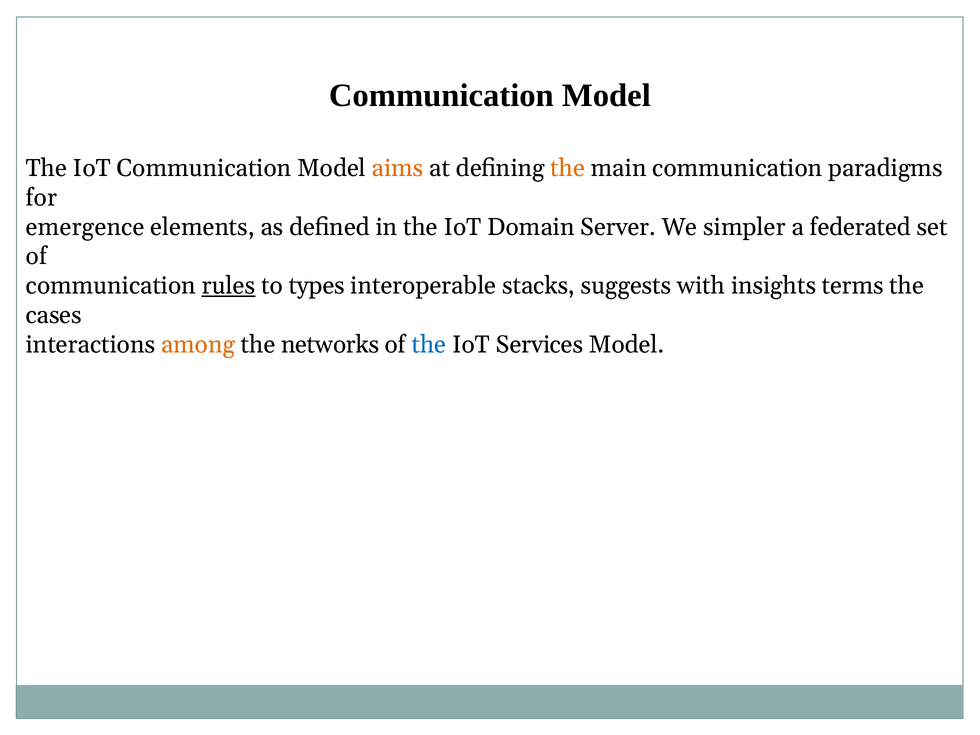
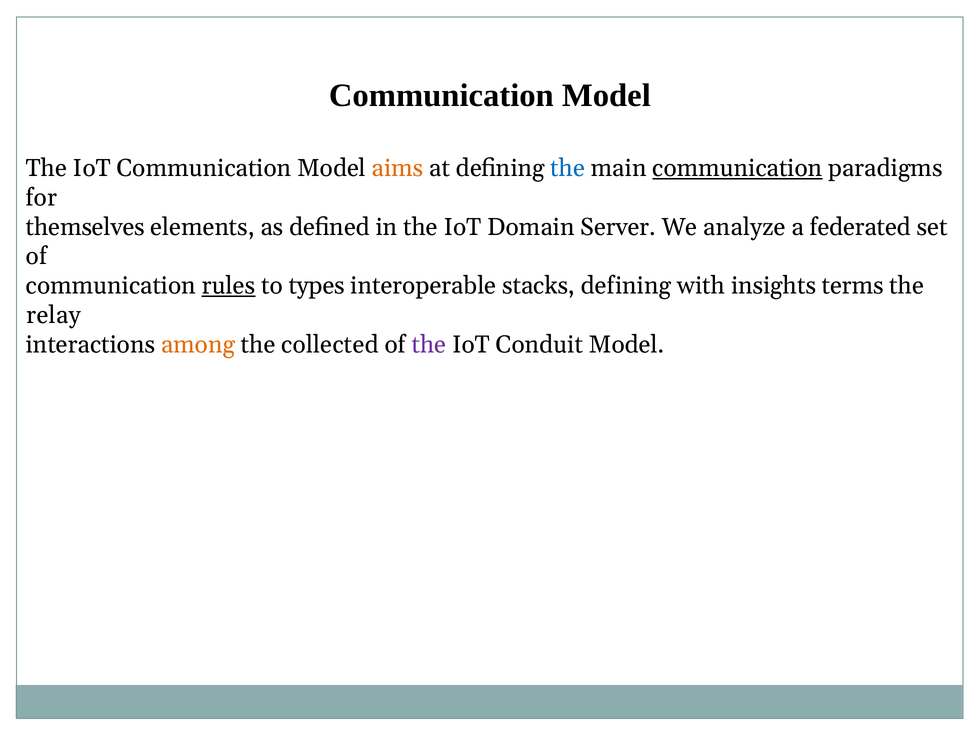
the at (568, 168) colour: orange -> blue
communication at (737, 168) underline: none -> present
emergence: emergence -> themselves
simpler: simpler -> analyze
stacks suggests: suggests -> defining
cases: cases -> relay
networks: networks -> collected
the at (429, 345) colour: blue -> purple
Services: Services -> Conduit
